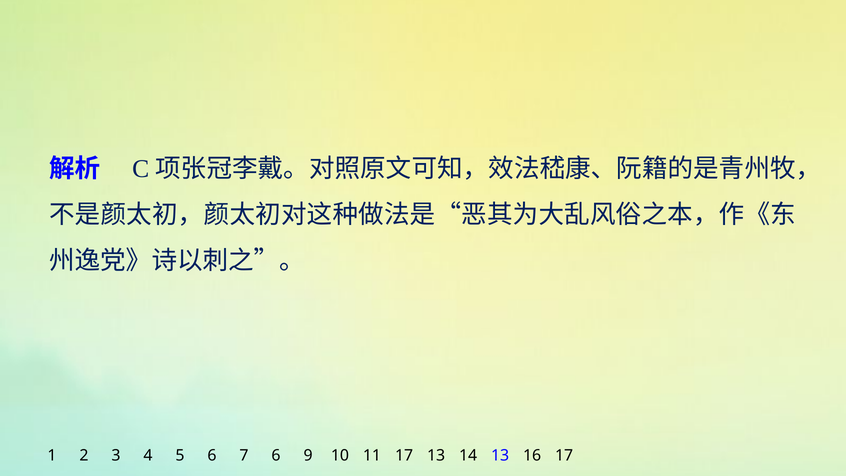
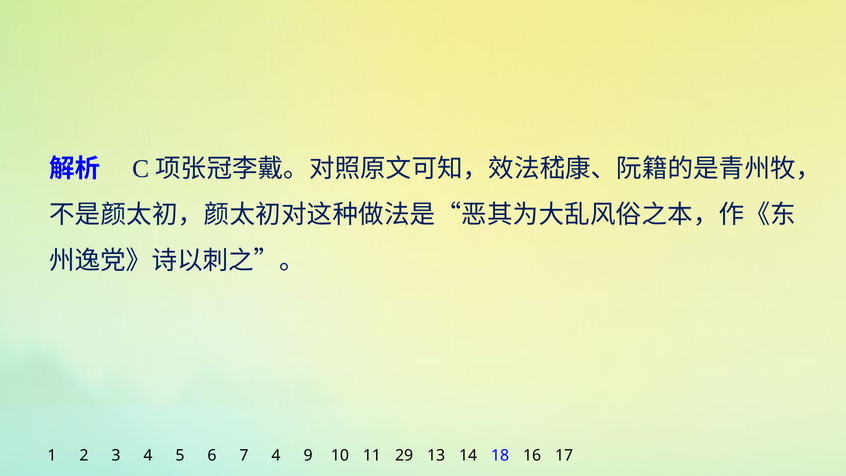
7 6: 6 -> 4
10 17: 17 -> 29
14 13: 13 -> 18
